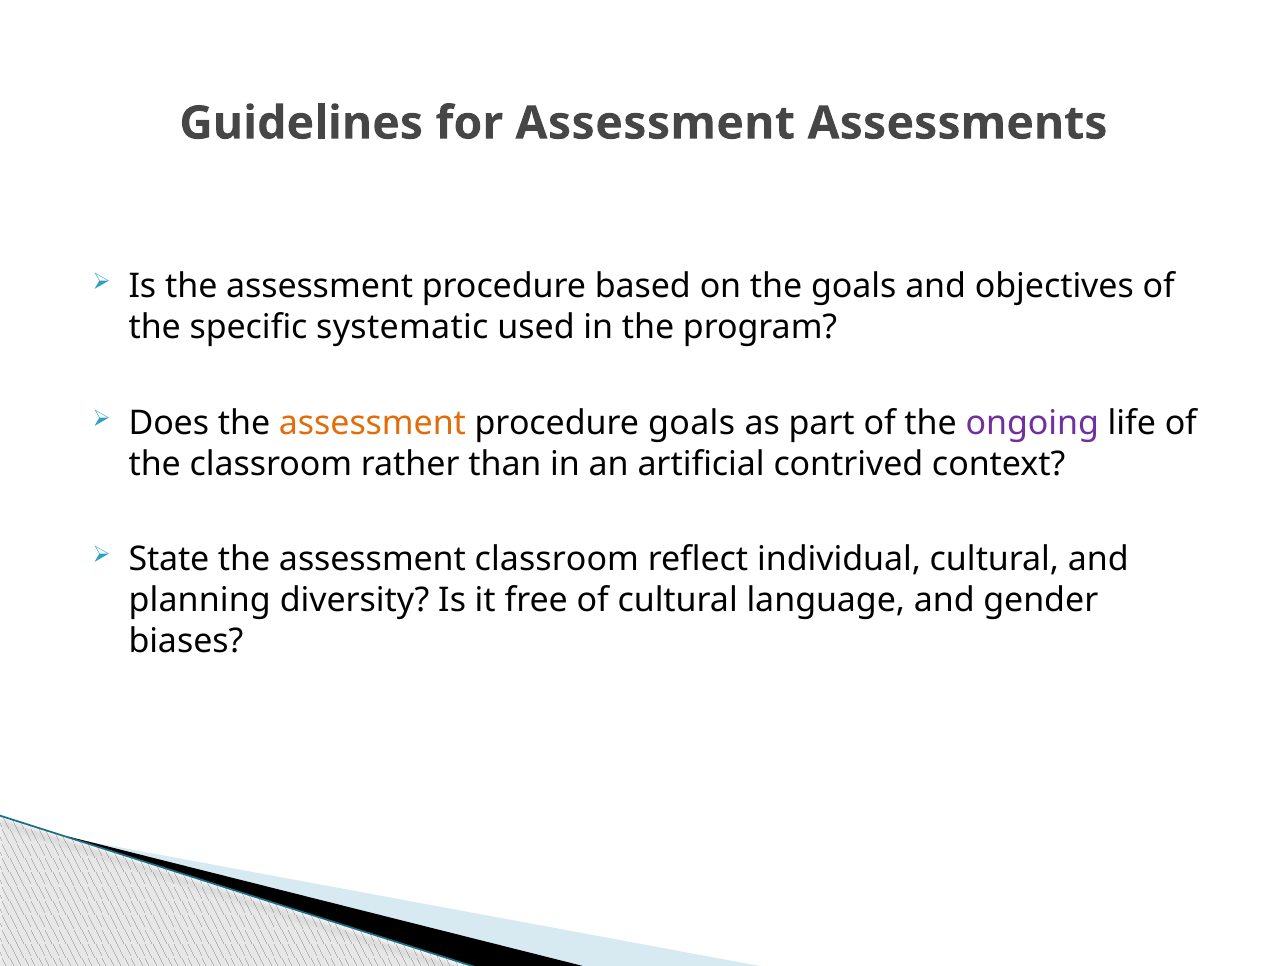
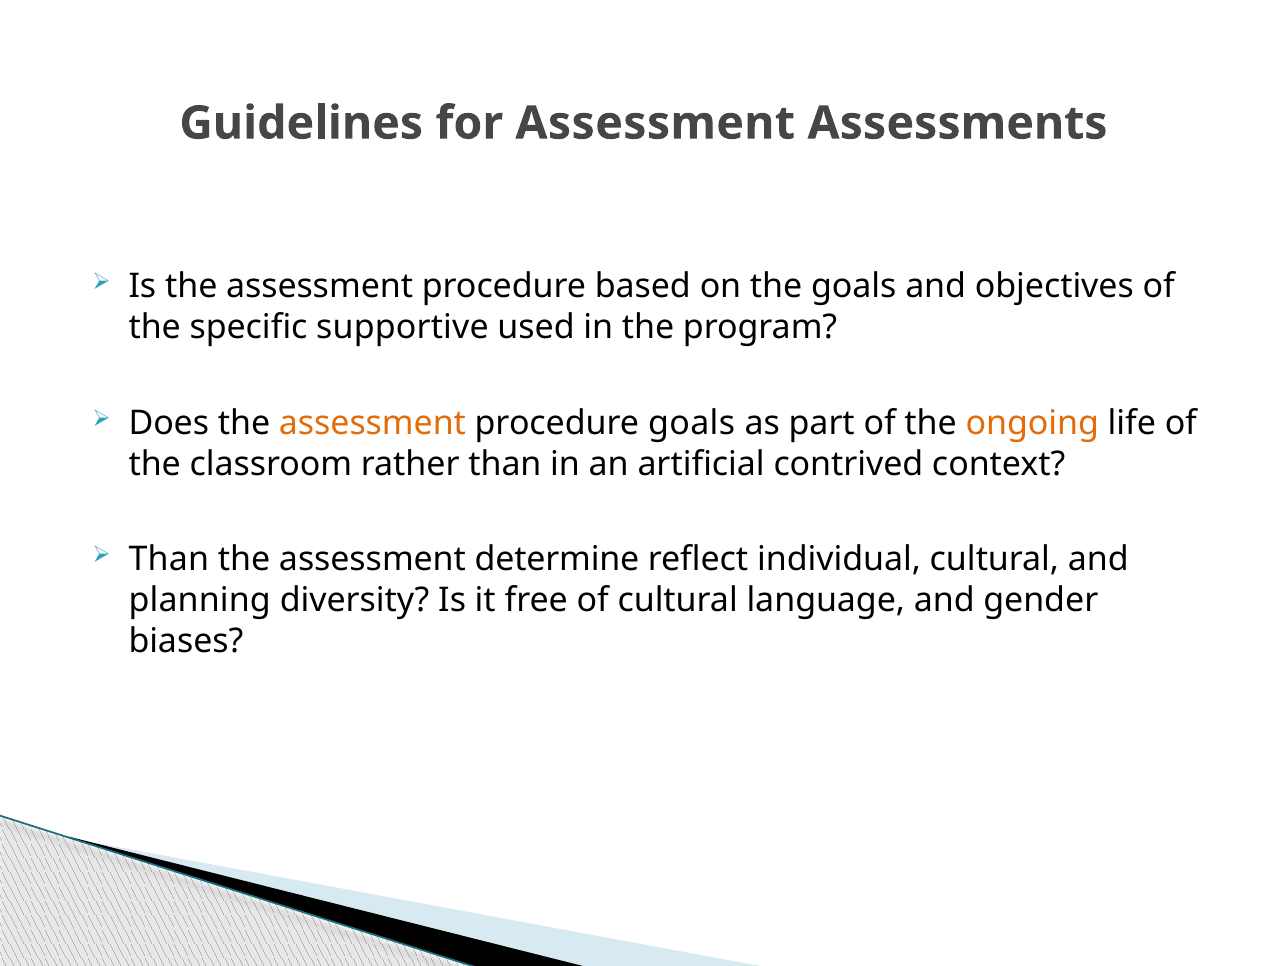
systematic: systematic -> supportive
ongoing colour: purple -> orange
State at (169, 560): State -> Than
assessment classroom: classroom -> determine
